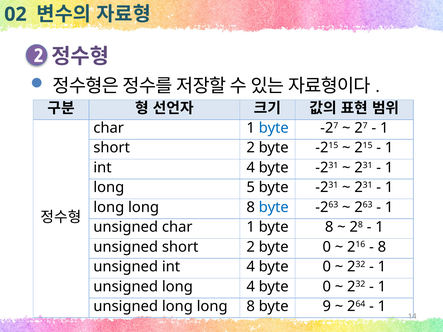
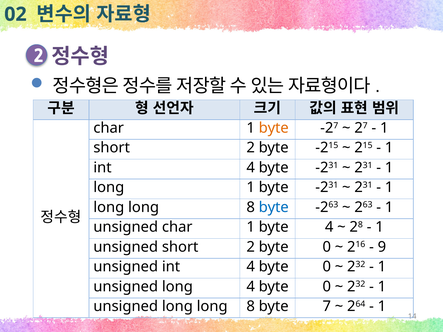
byte at (274, 128) colour: blue -> orange
long 5: 5 -> 1
byte 8: 8 -> 4
8 at (382, 247): 8 -> 9
9: 9 -> 7
